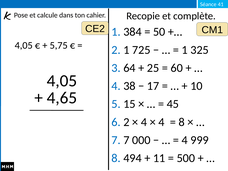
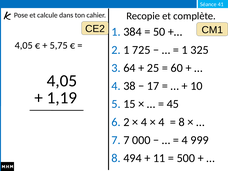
4,65: 4,65 -> 1,19
